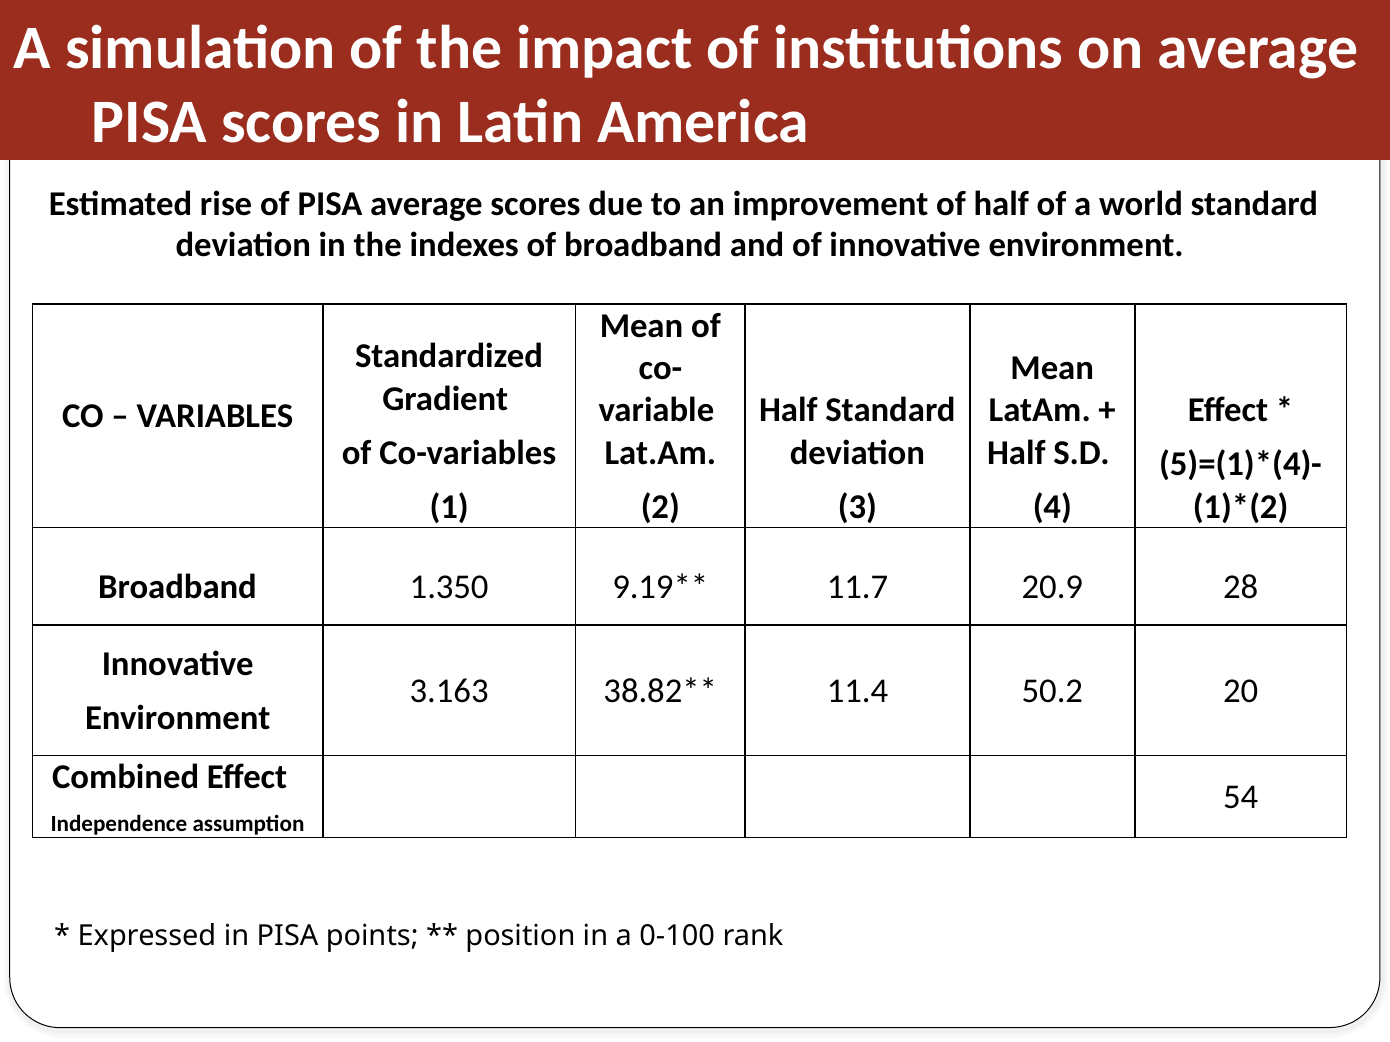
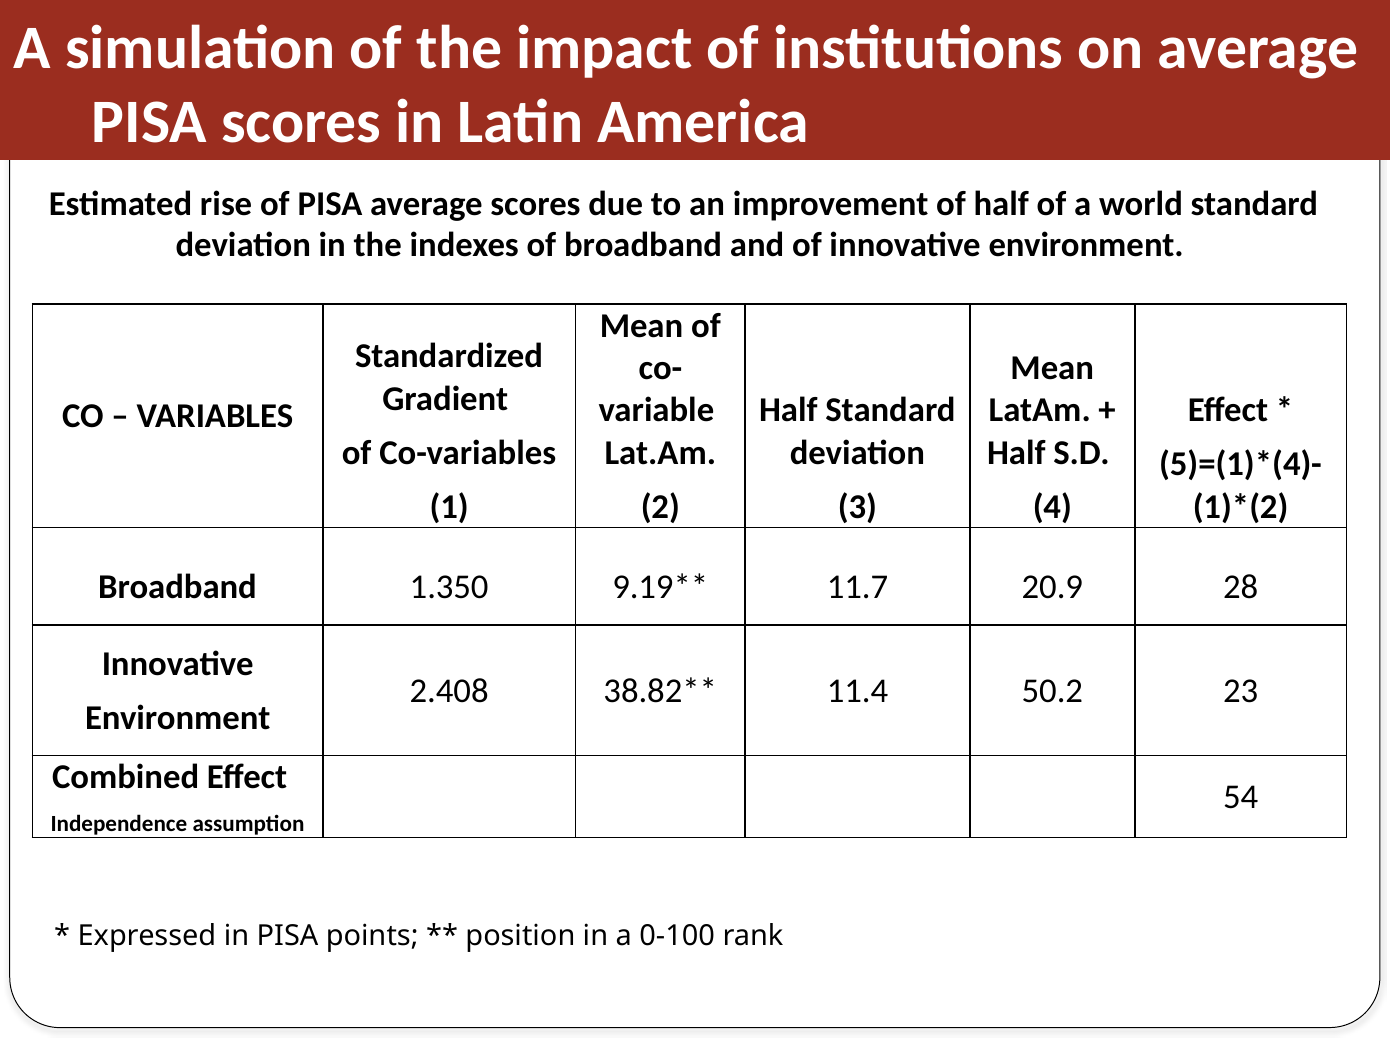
3.163: 3.163 -> 2.408
20: 20 -> 23
